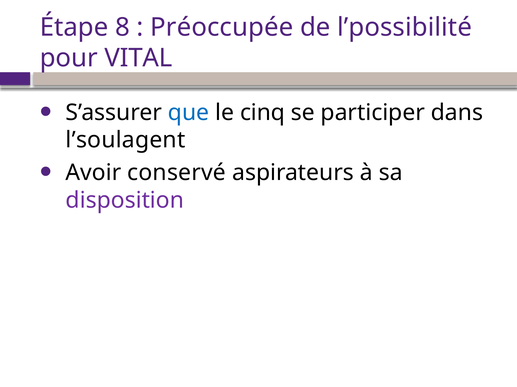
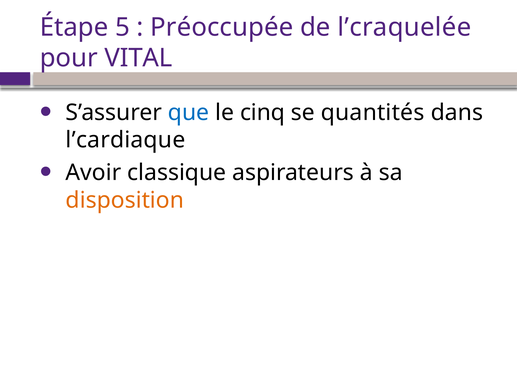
8: 8 -> 5
l’possibilité: l’possibilité -> l’craquelée
participer: participer -> quantités
l’soulagent: l’soulagent -> l’cardiaque
conservé: conservé -> classique
disposition colour: purple -> orange
